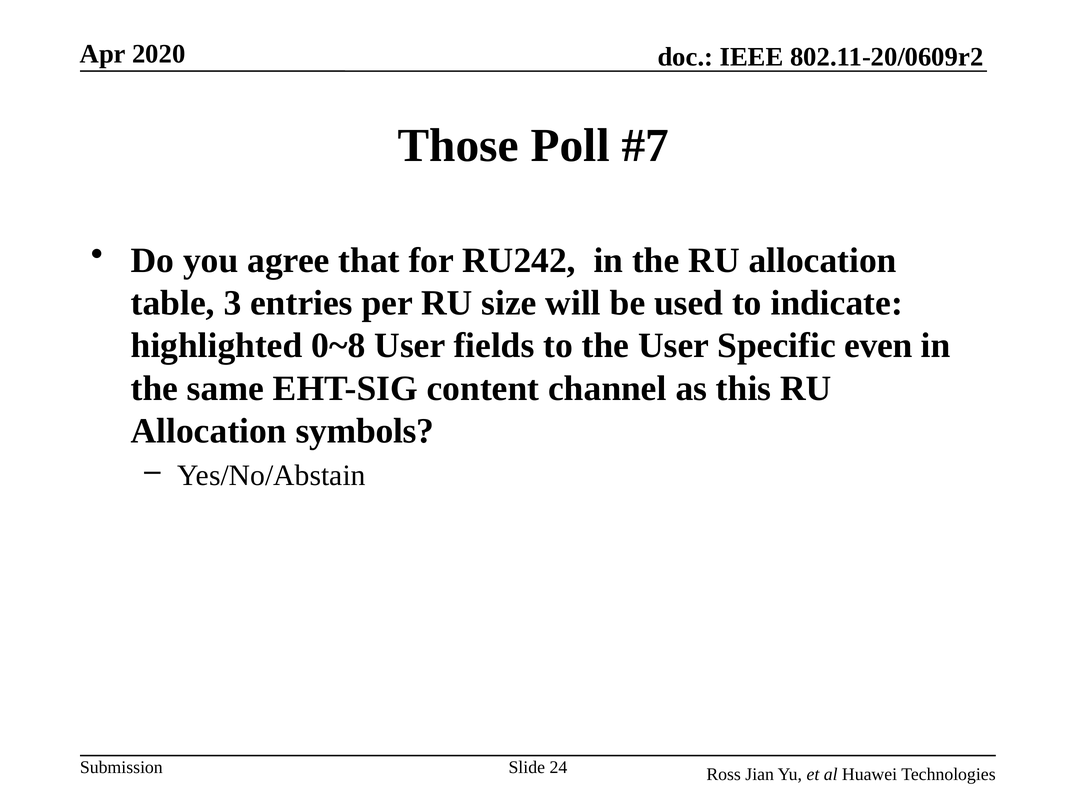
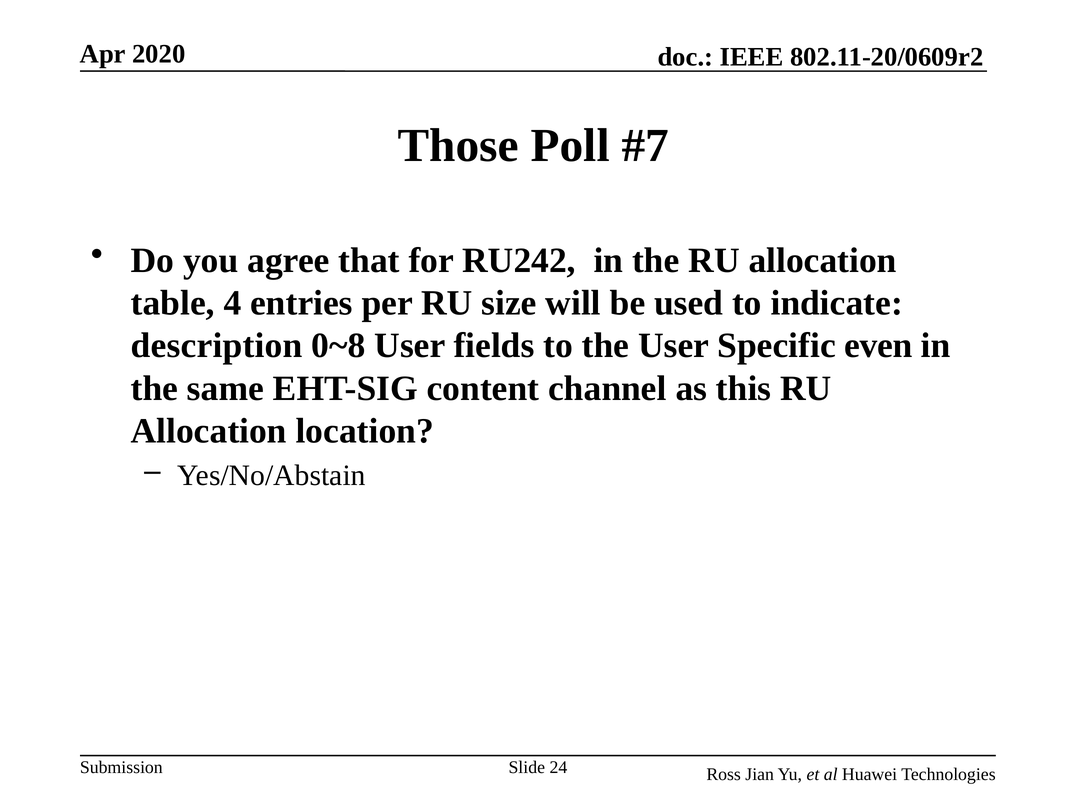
3: 3 -> 4
highlighted: highlighted -> description
symbols: symbols -> location
